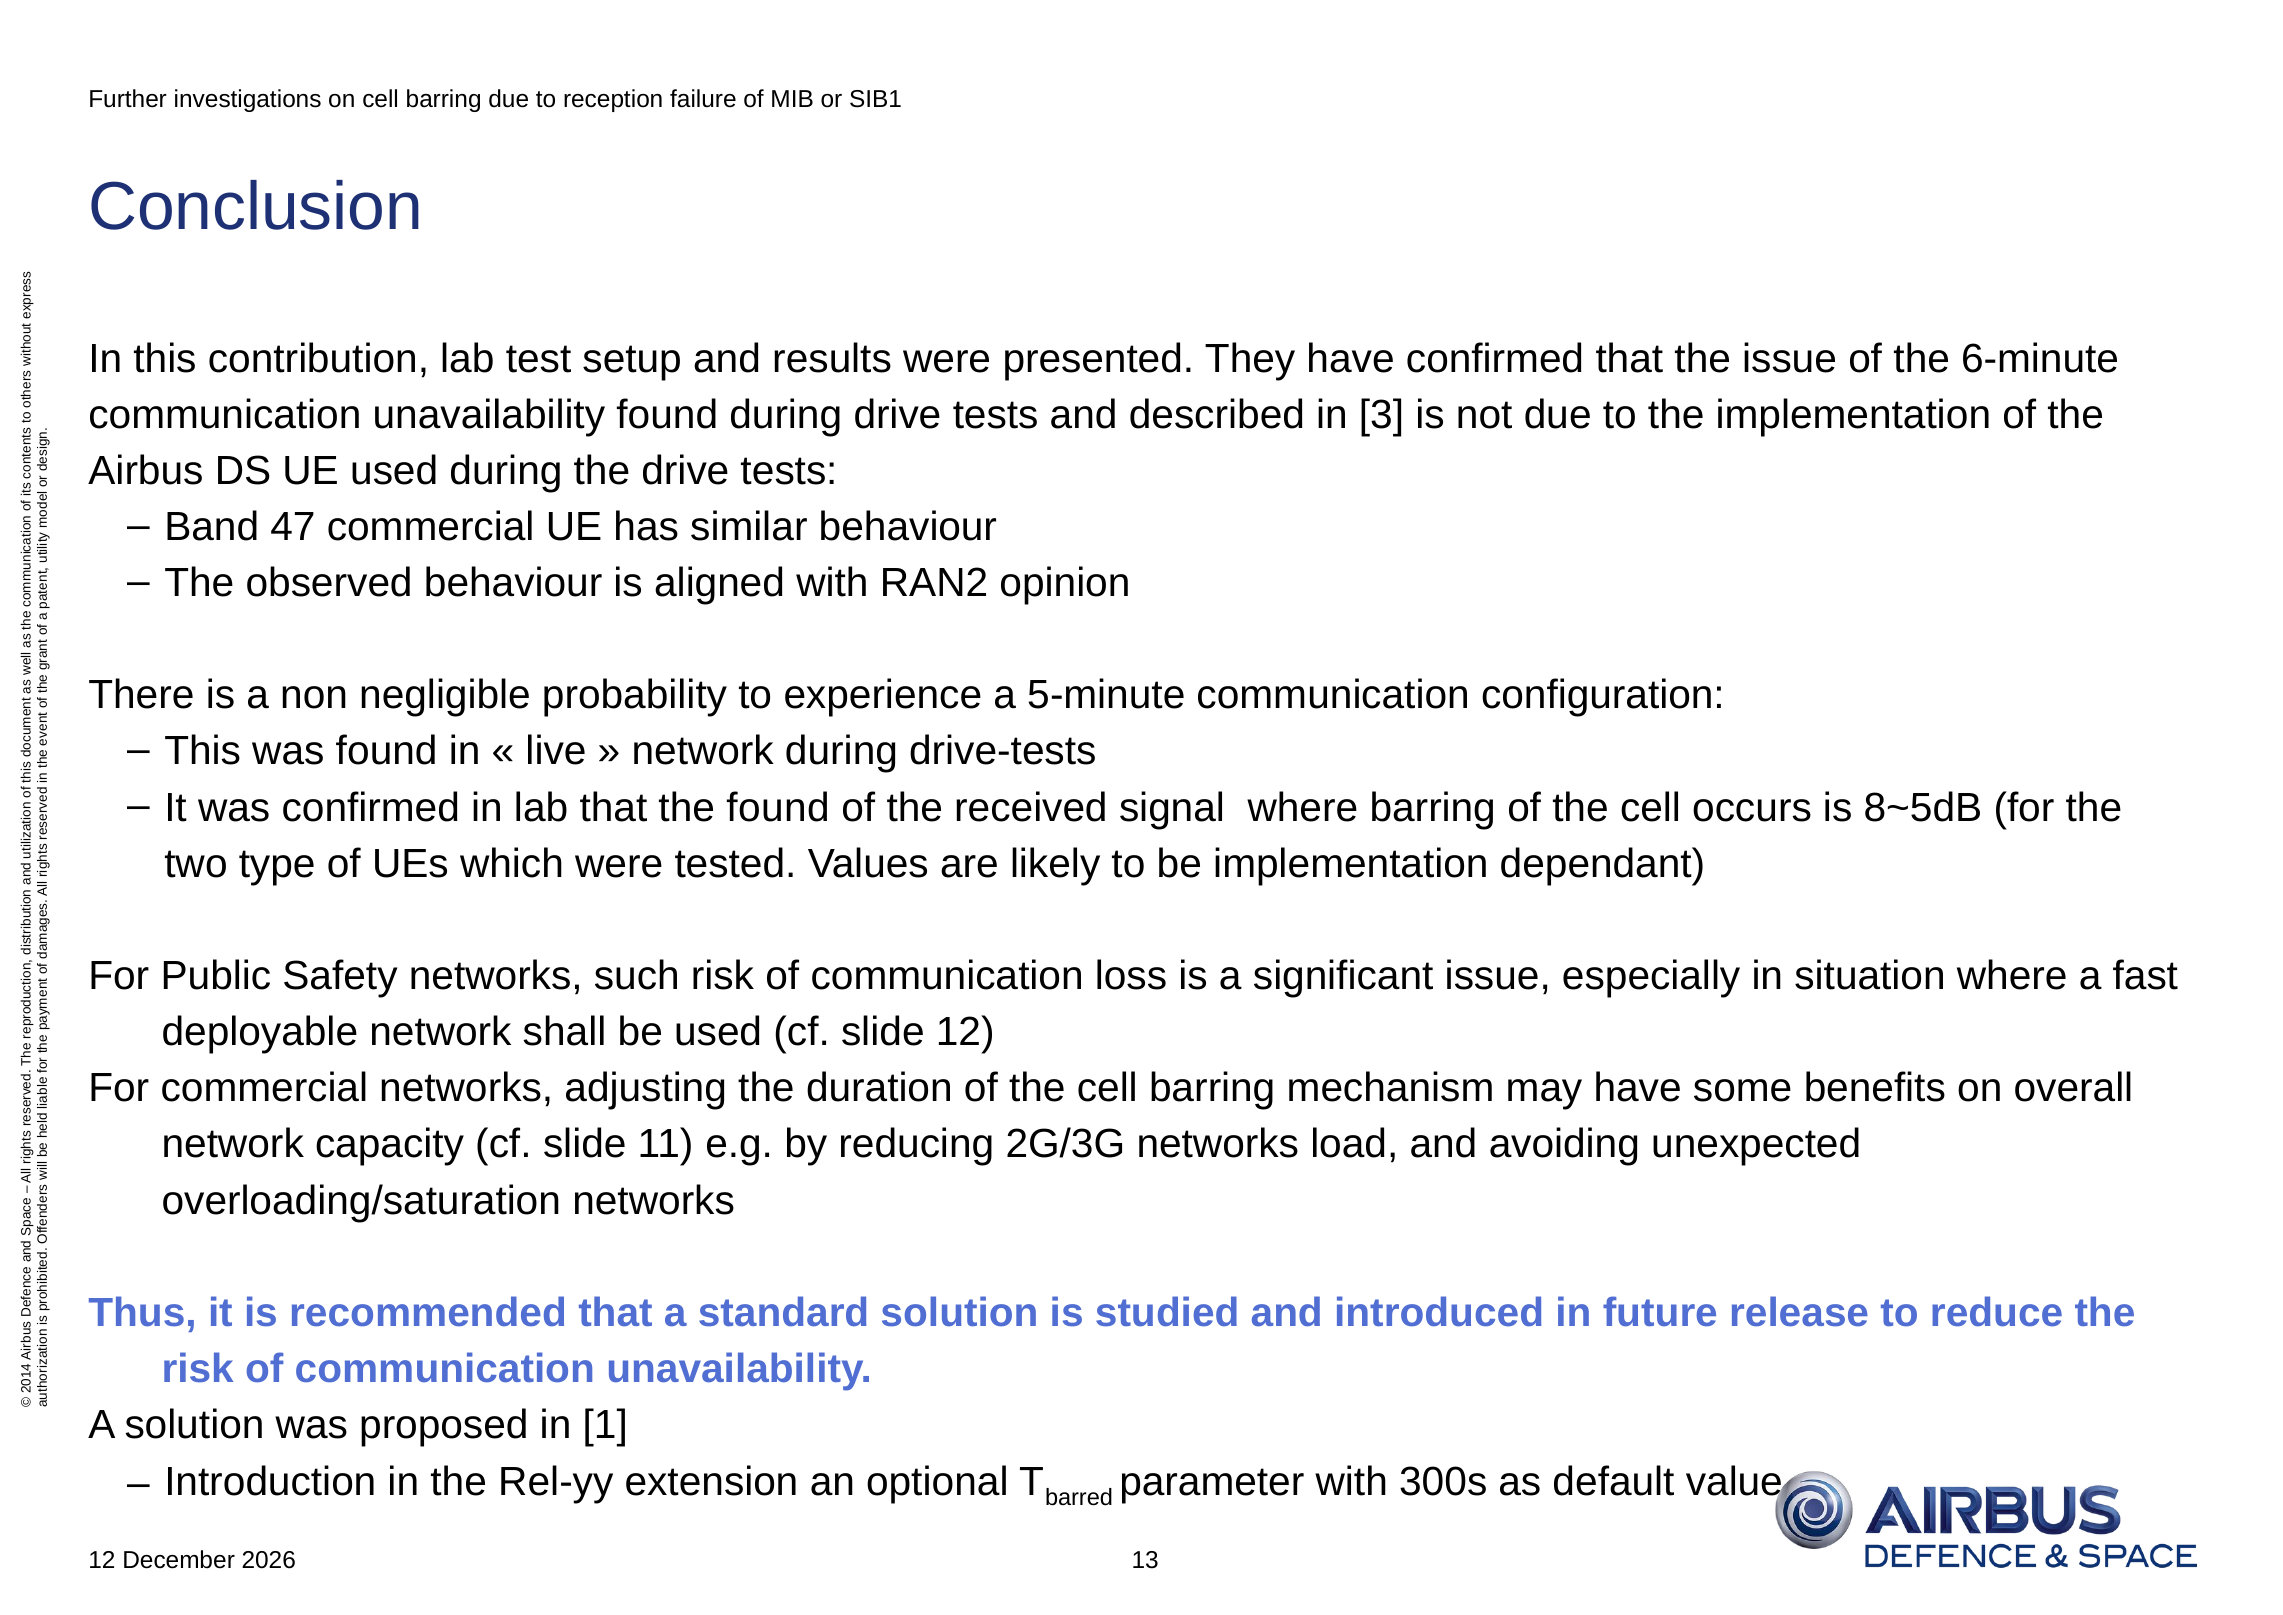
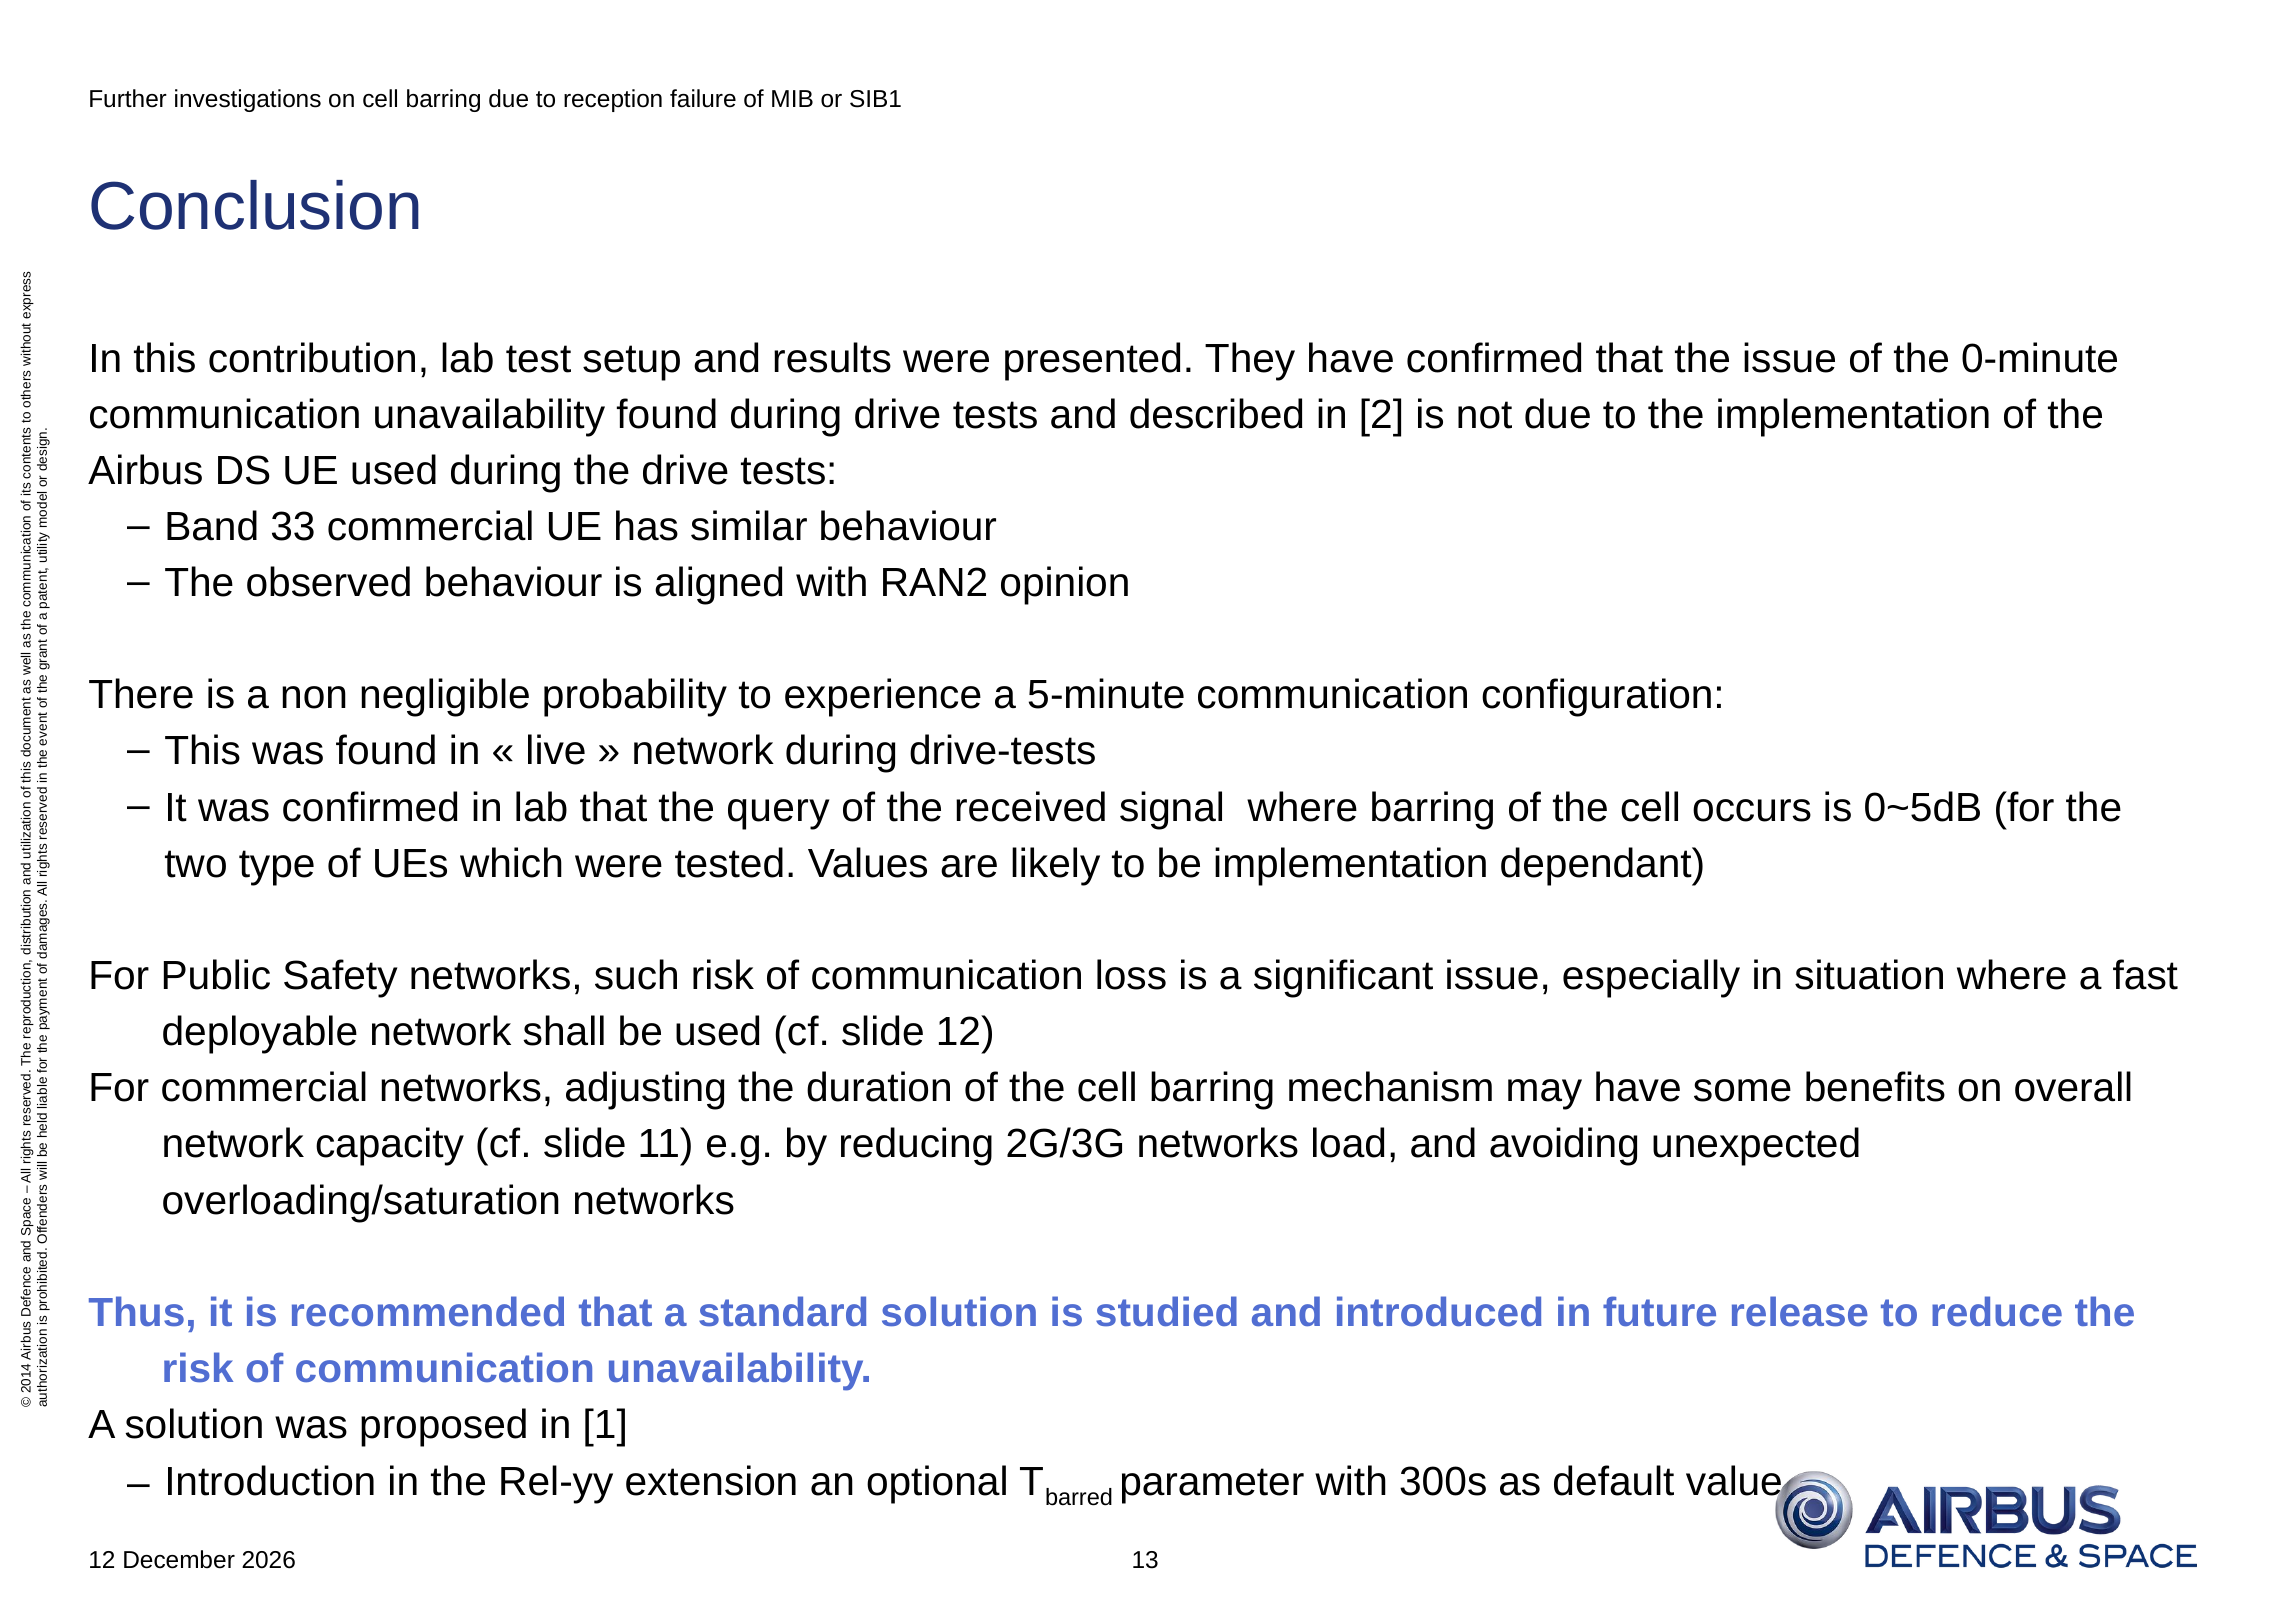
6-minute: 6-minute -> 0-minute
in 3: 3 -> 2
47: 47 -> 33
the found: found -> query
8~5dB: 8~5dB -> 0~5dB
